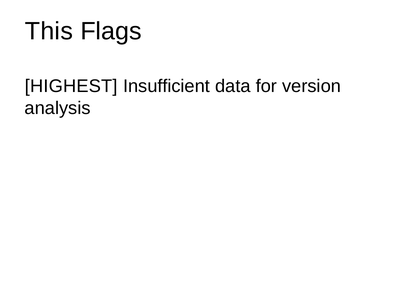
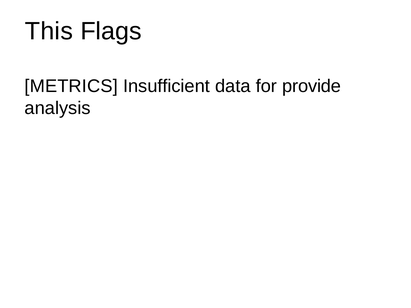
HIGHEST: HIGHEST -> METRICS
version: version -> provide
